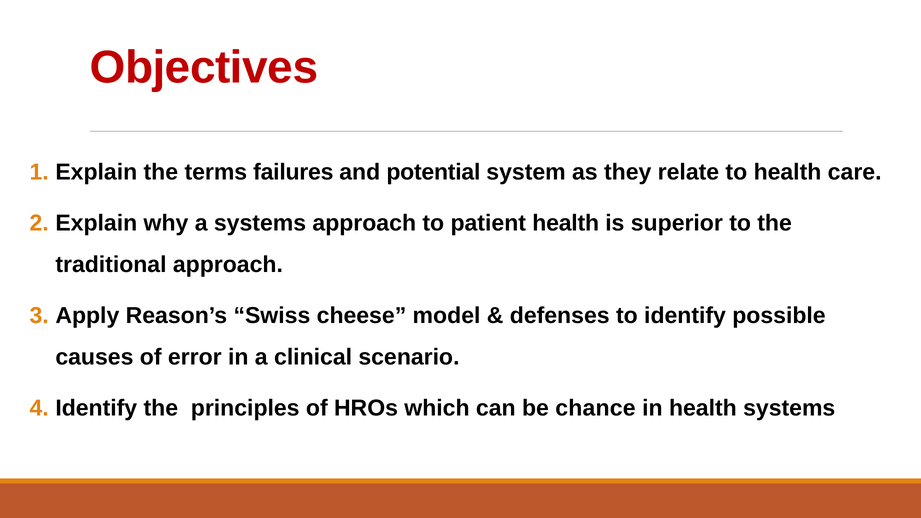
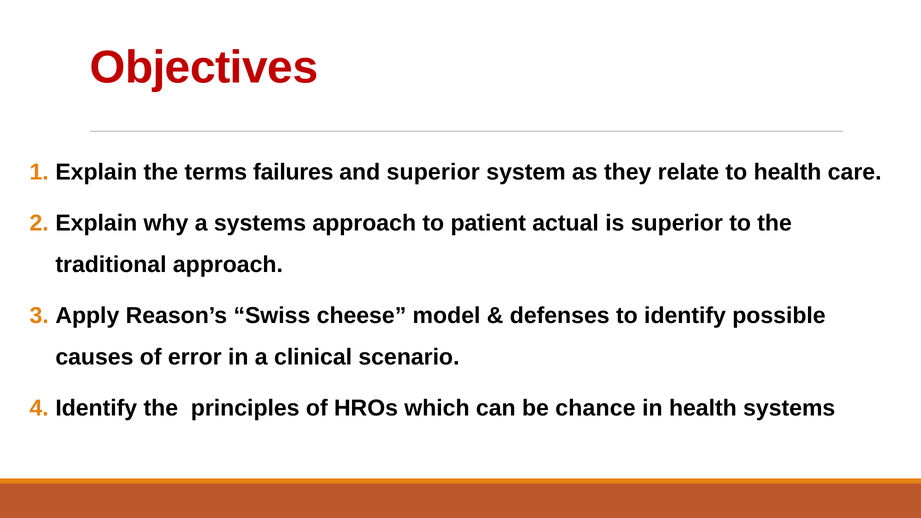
and potential: potential -> superior
patient health: health -> actual
